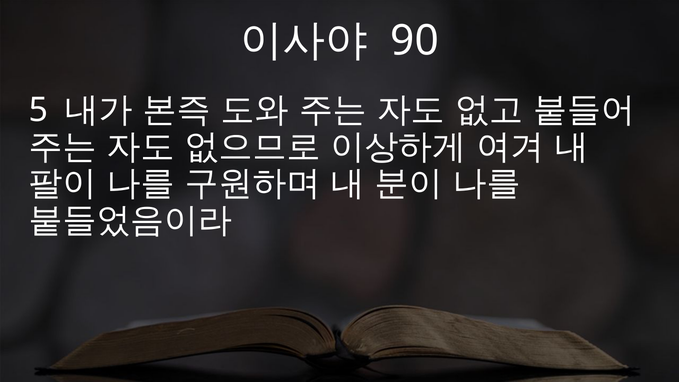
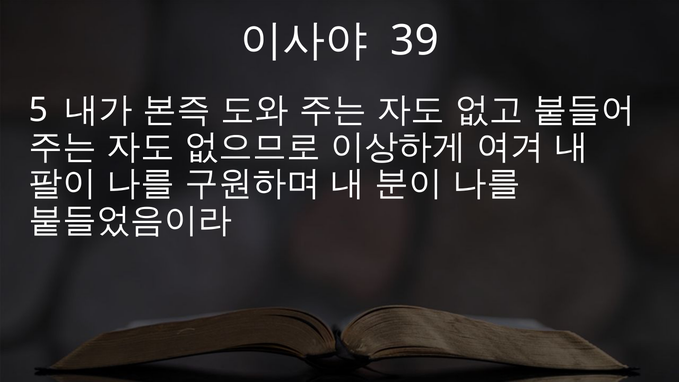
90: 90 -> 39
